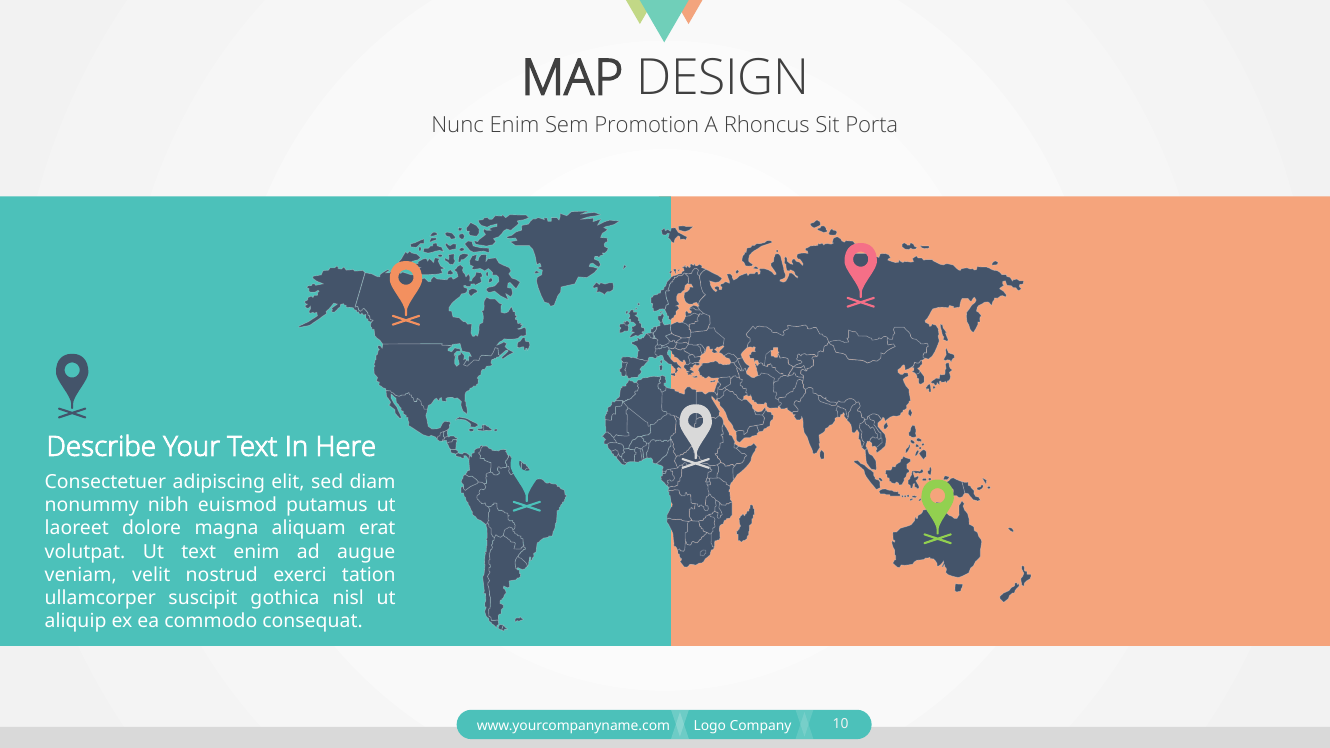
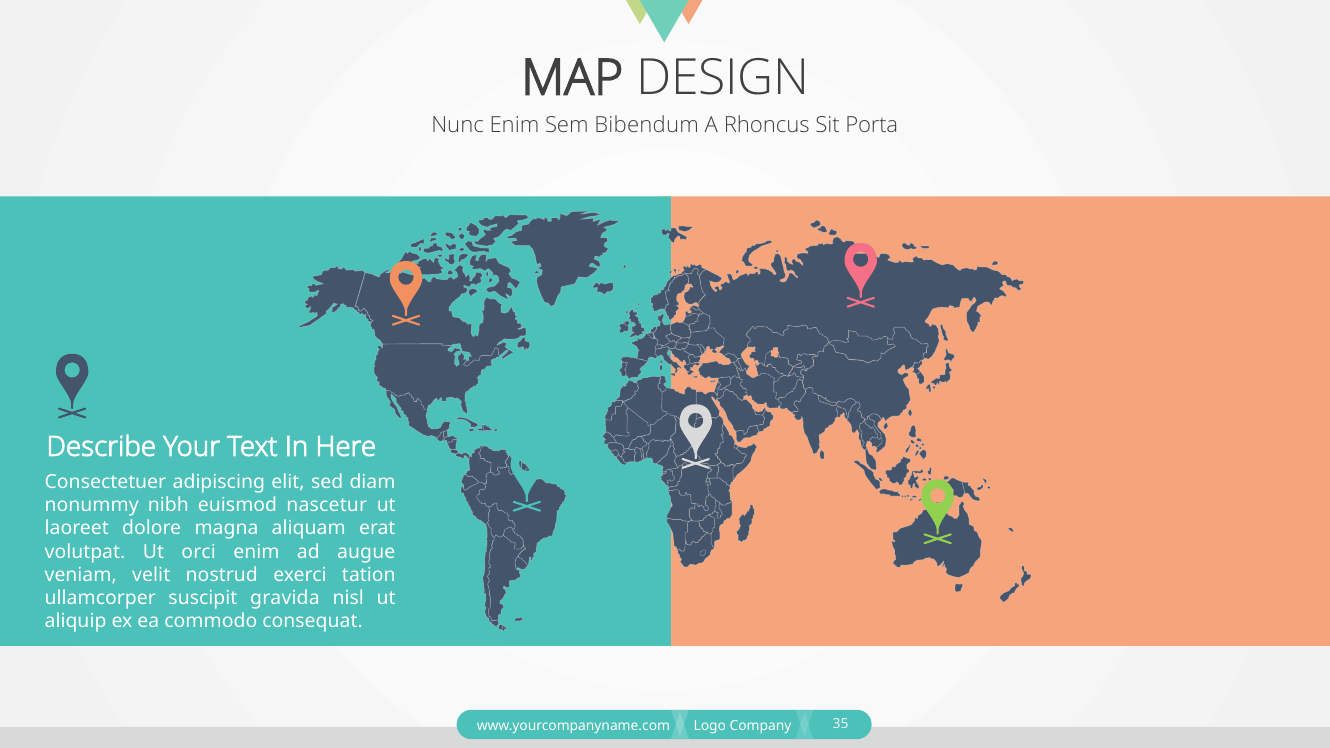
Promotion: Promotion -> Bibendum
putamus: putamus -> nascetur
Ut text: text -> orci
gothica: gothica -> gravida
10: 10 -> 35
